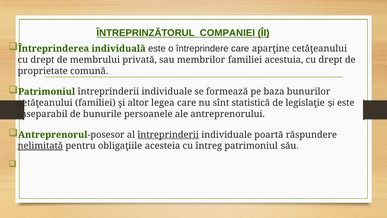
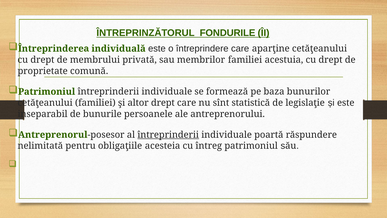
COMPANIEI: COMPANIEI -> FONDURILE
altor legea: legea -> drept
nelimitată underline: present -> none
